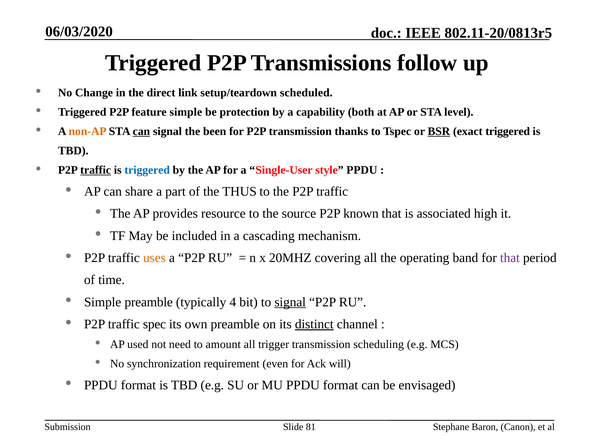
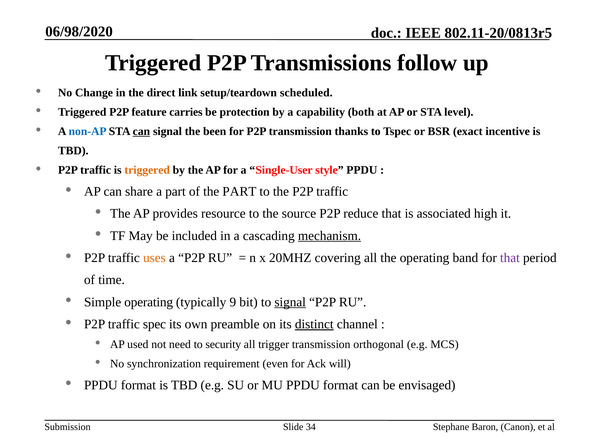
06/03/2020: 06/03/2020 -> 06/98/2020
feature simple: simple -> carries
non-AP colour: orange -> blue
BSR underline: present -> none
exact triggered: triggered -> incentive
traffic at (96, 170) underline: present -> none
triggered at (147, 170) colour: blue -> orange
the THUS: THUS -> PART
known: known -> reduce
mechanism underline: none -> present
Simple preamble: preamble -> operating
4: 4 -> 9
amount: amount -> security
scheduling: scheduling -> orthogonal
81: 81 -> 34
